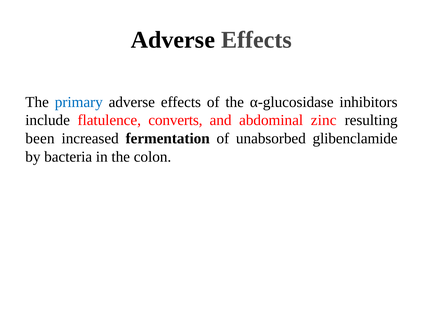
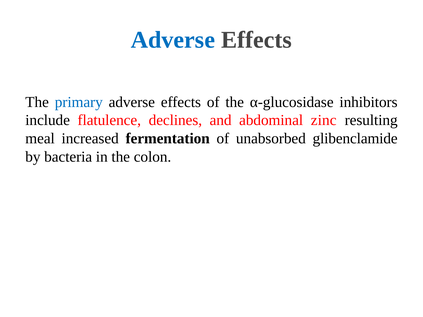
Adverse at (173, 40) colour: black -> blue
converts: converts -> declines
been: been -> meal
